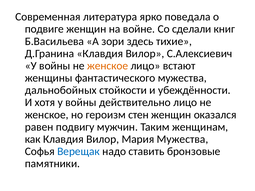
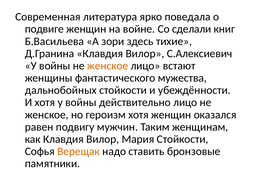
героизм стен: стен -> хотя
Мария Мужества: Мужества -> Стойкости
Верещак colour: blue -> orange
